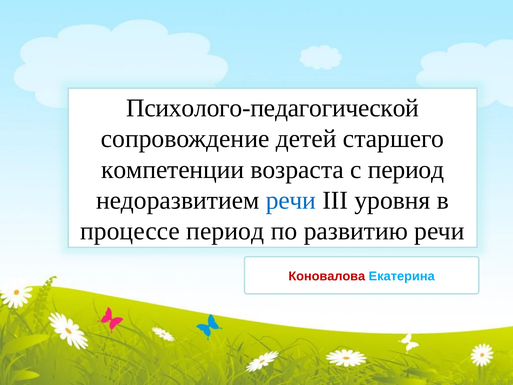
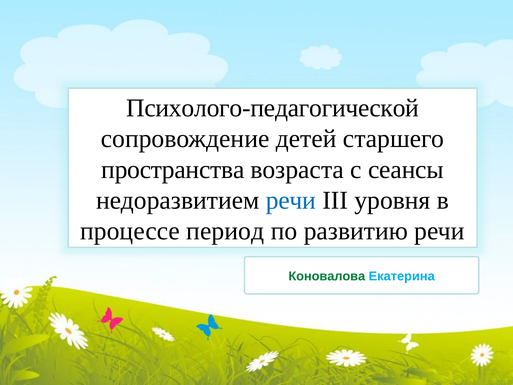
компетенции: компетенции -> пространства
с период: период -> сеансы
Коновалова colour: red -> green
